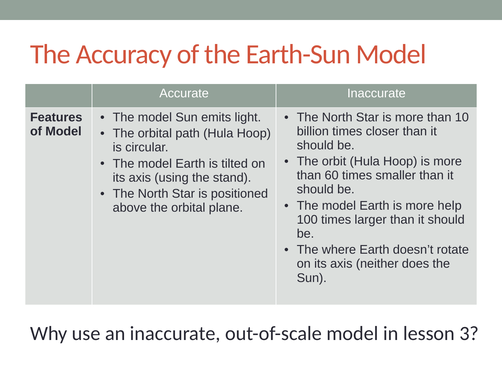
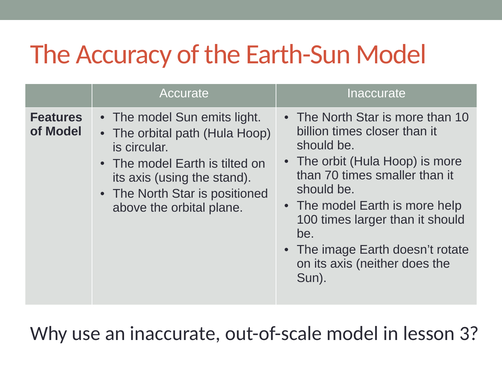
60: 60 -> 70
where: where -> image
